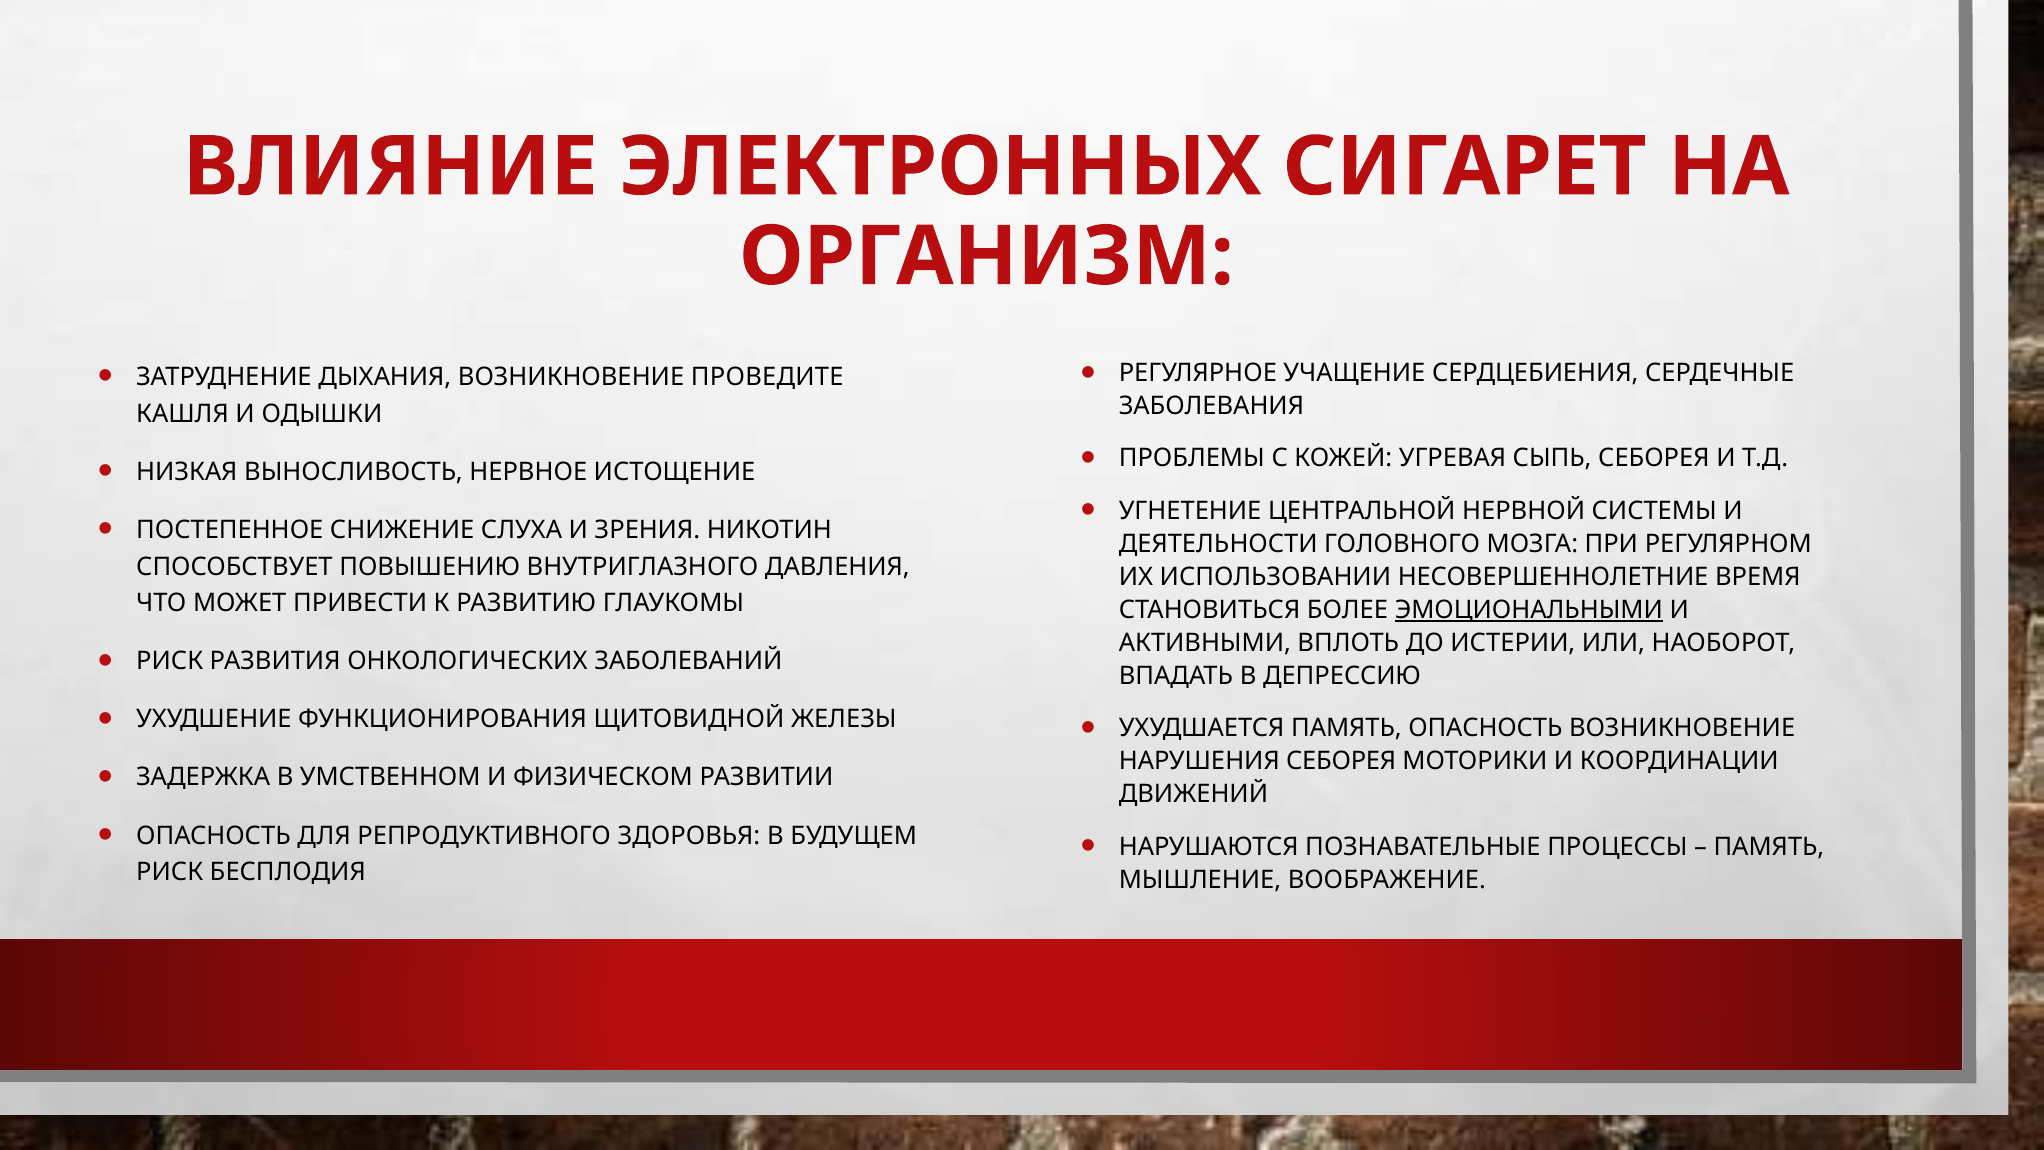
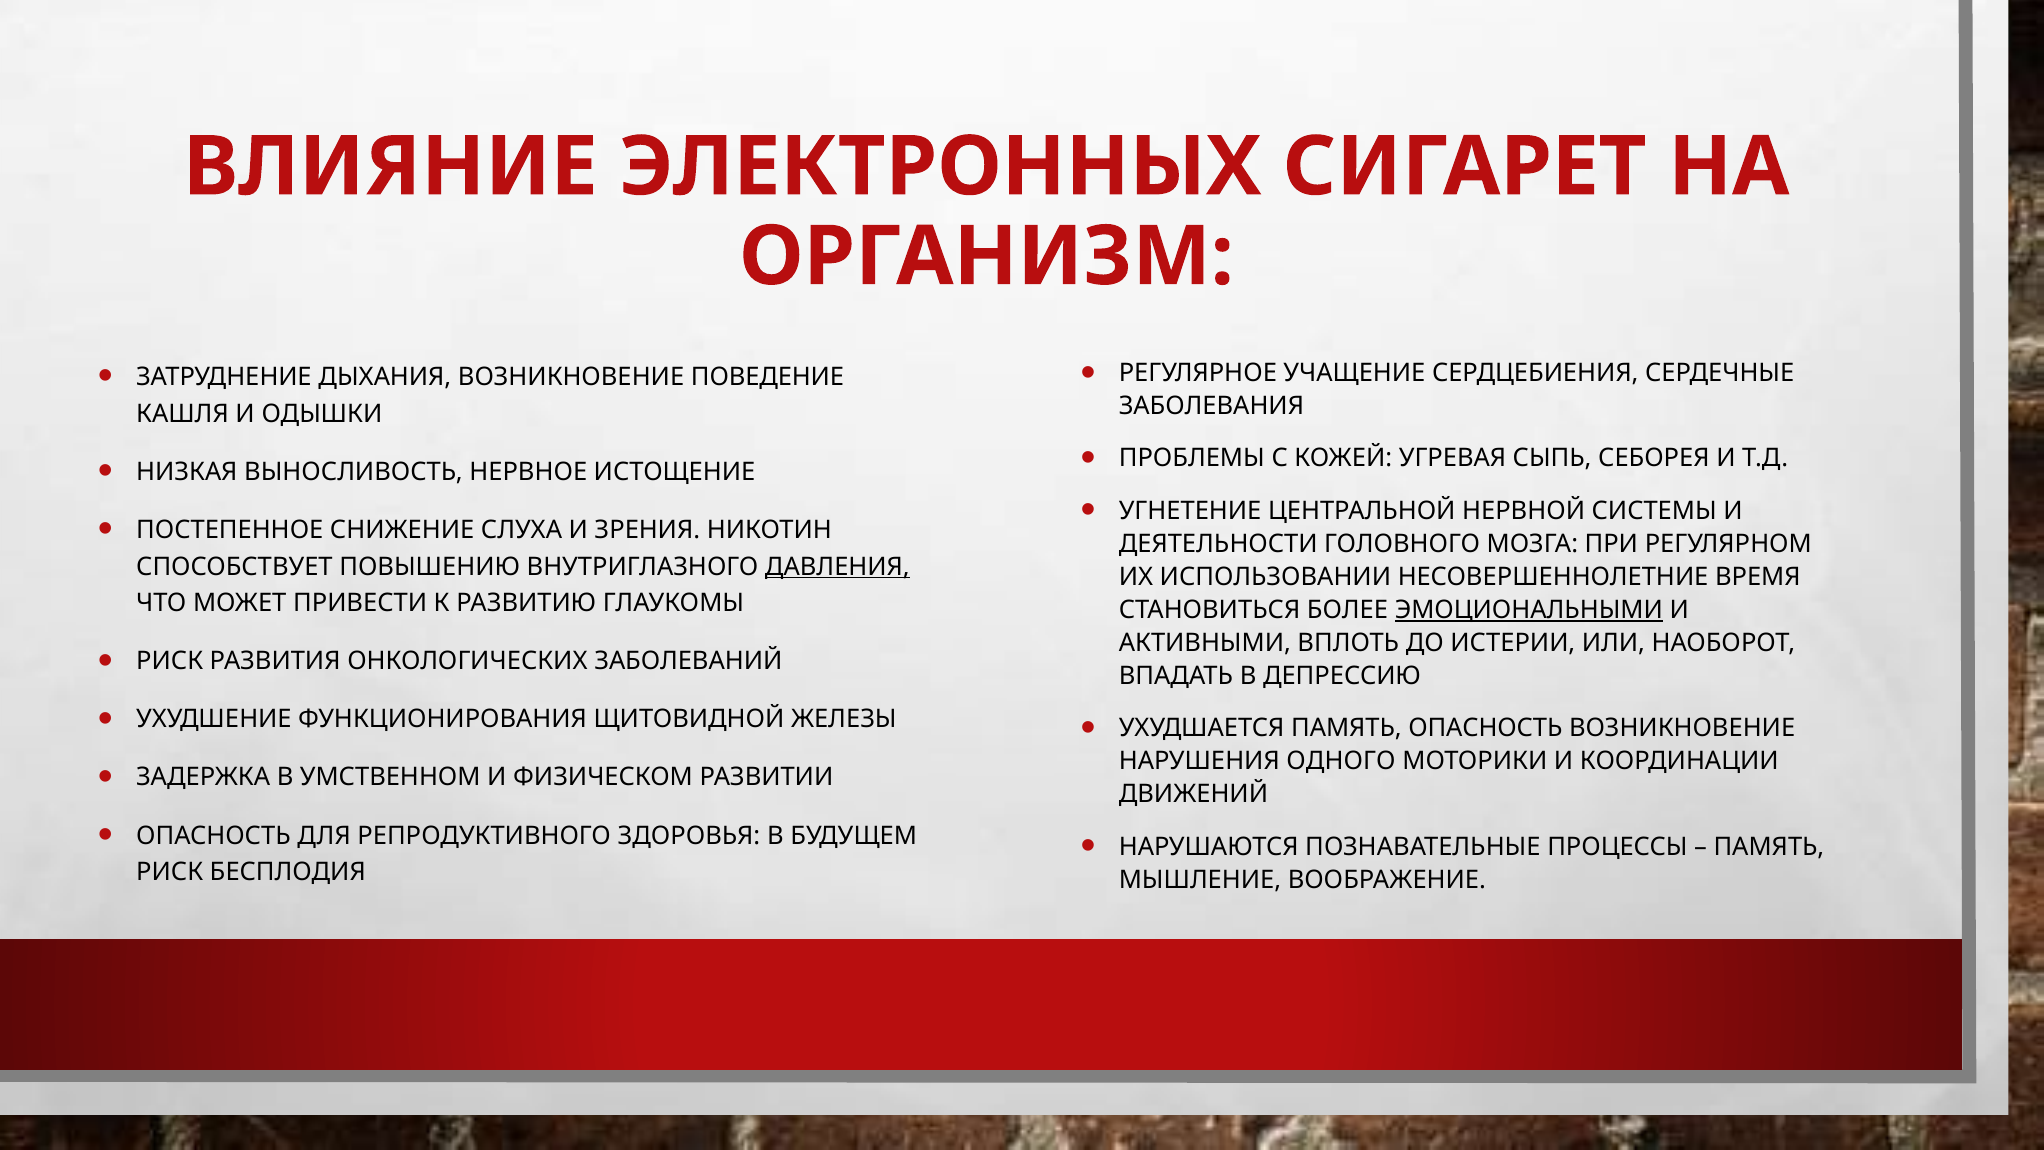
ПРОВЕДИТЕ: ПРОВЕДИТЕ -> ПОВЕДЕНИЕ
ДАВЛЕНИЯ underline: none -> present
НАРУШЕНИЯ СЕБОРЕЯ: СЕБОРЕЯ -> ОДНОГО
